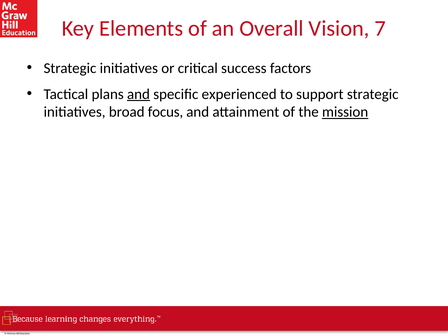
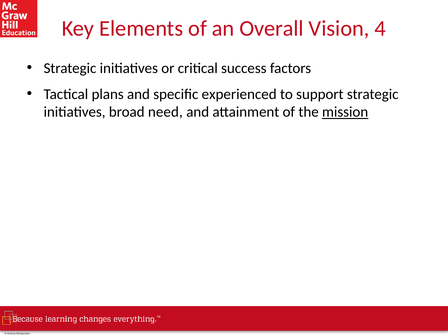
7: 7 -> 4
and at (138, 94) underline: present -> none
focus: focus -> need
